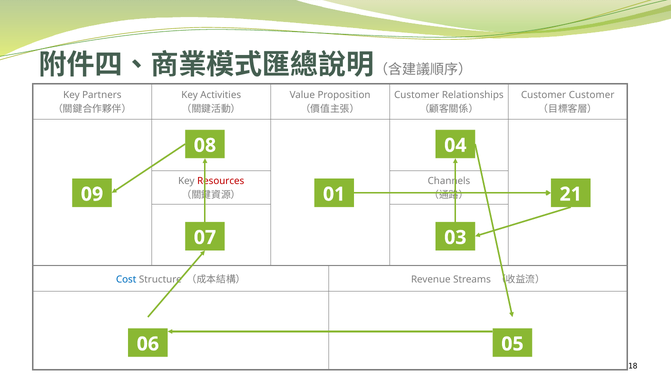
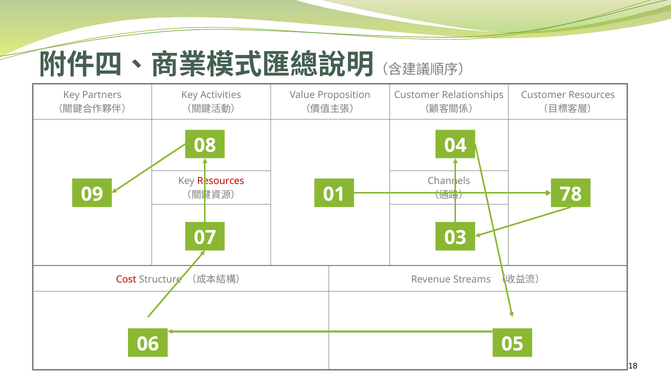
Customer Customer: Customer -> Resources
21: 21 -> 78
Cost colour: blue -> red
